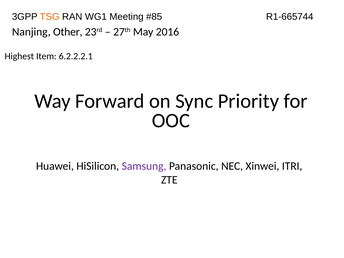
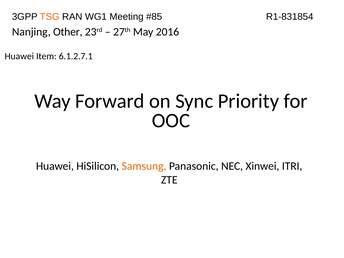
R1-665744: R1-665744 -> R1-831854
Highest at (19, 56): Highest -> Huawei
6.2.2.2.1: 6.2.2.2.1 -> 6.1.2.7.1
Samsung colour: purple -> orange
